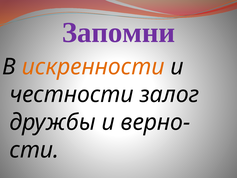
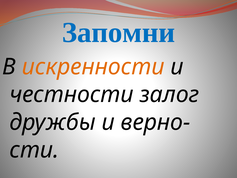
Запомни colour: purple -> blue
